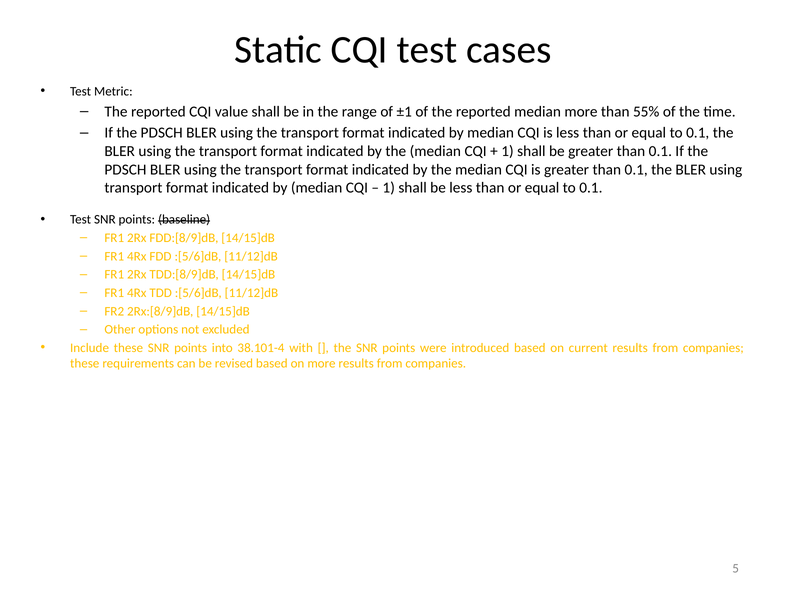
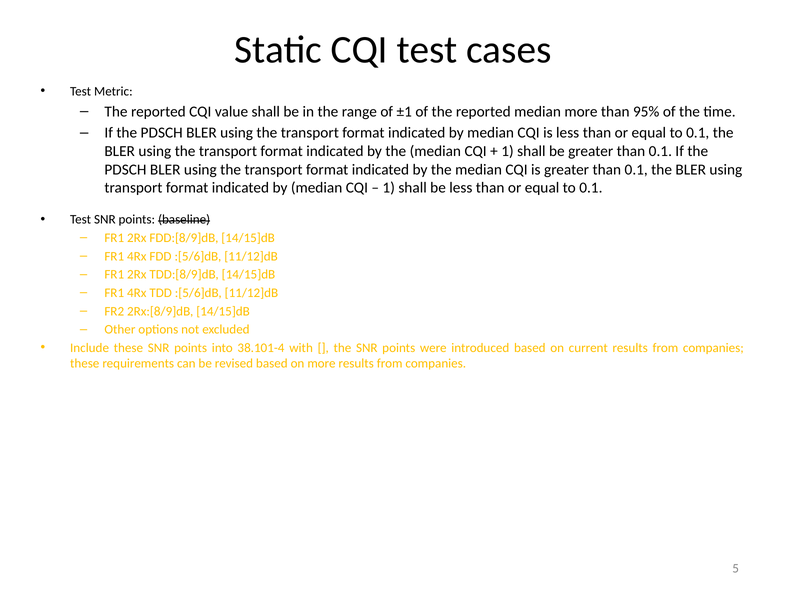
55%: 55% -> 95%
